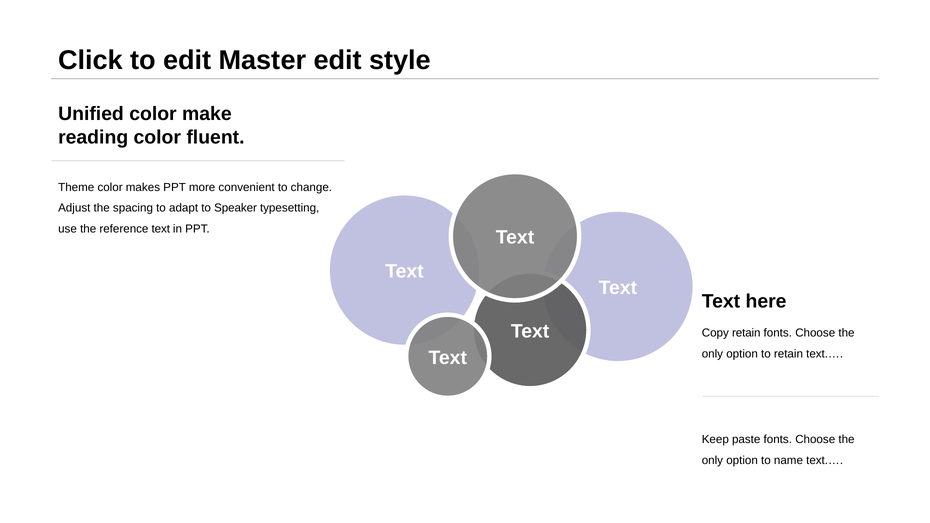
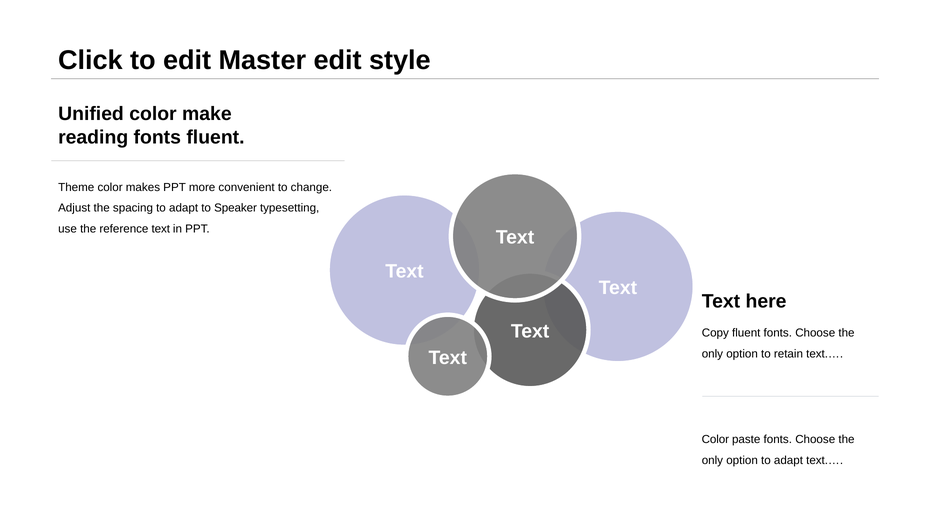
reading color: color -> fonts
Copy retain: retain -> fluent
Keep at (715, 439): Keep -> Color
option to name: name -> adapt
